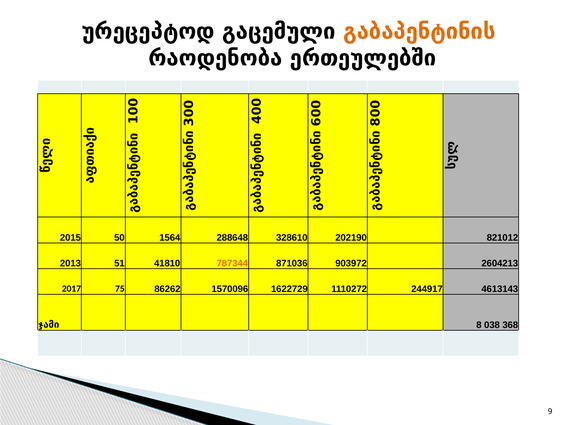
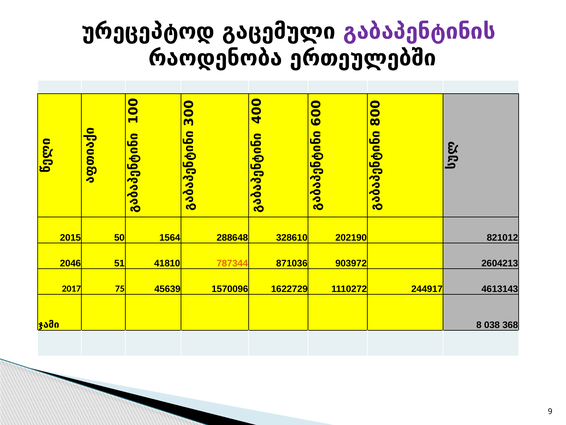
გაბაპენტინის colour: orange -> purple
2013: 2013 -> 2046
86262: 86262 -> 45639
